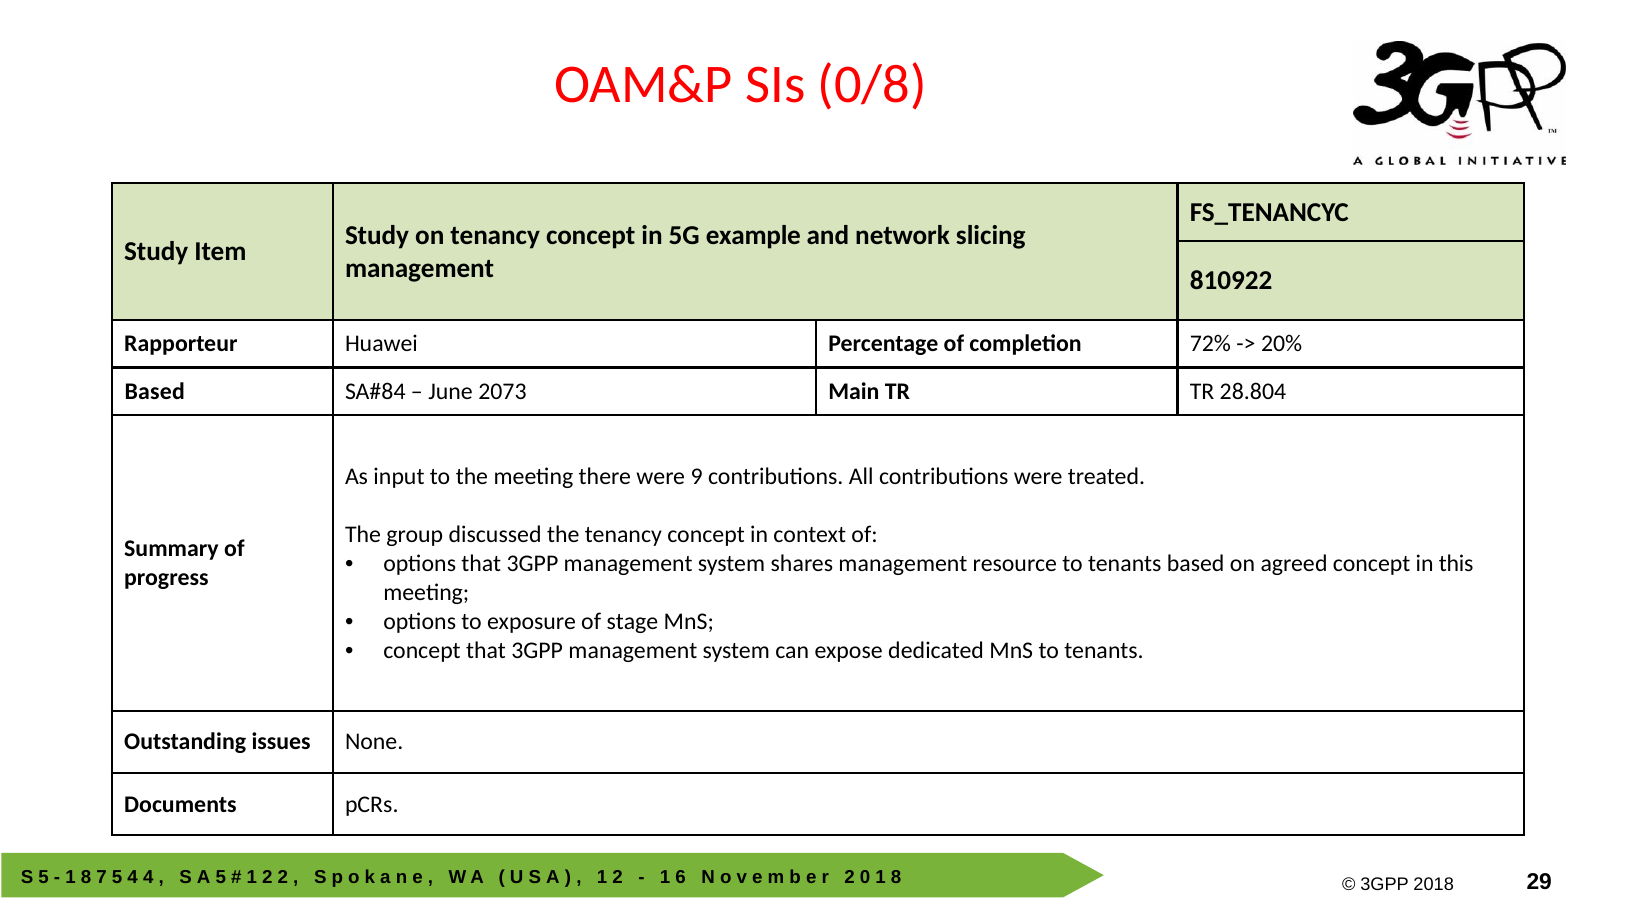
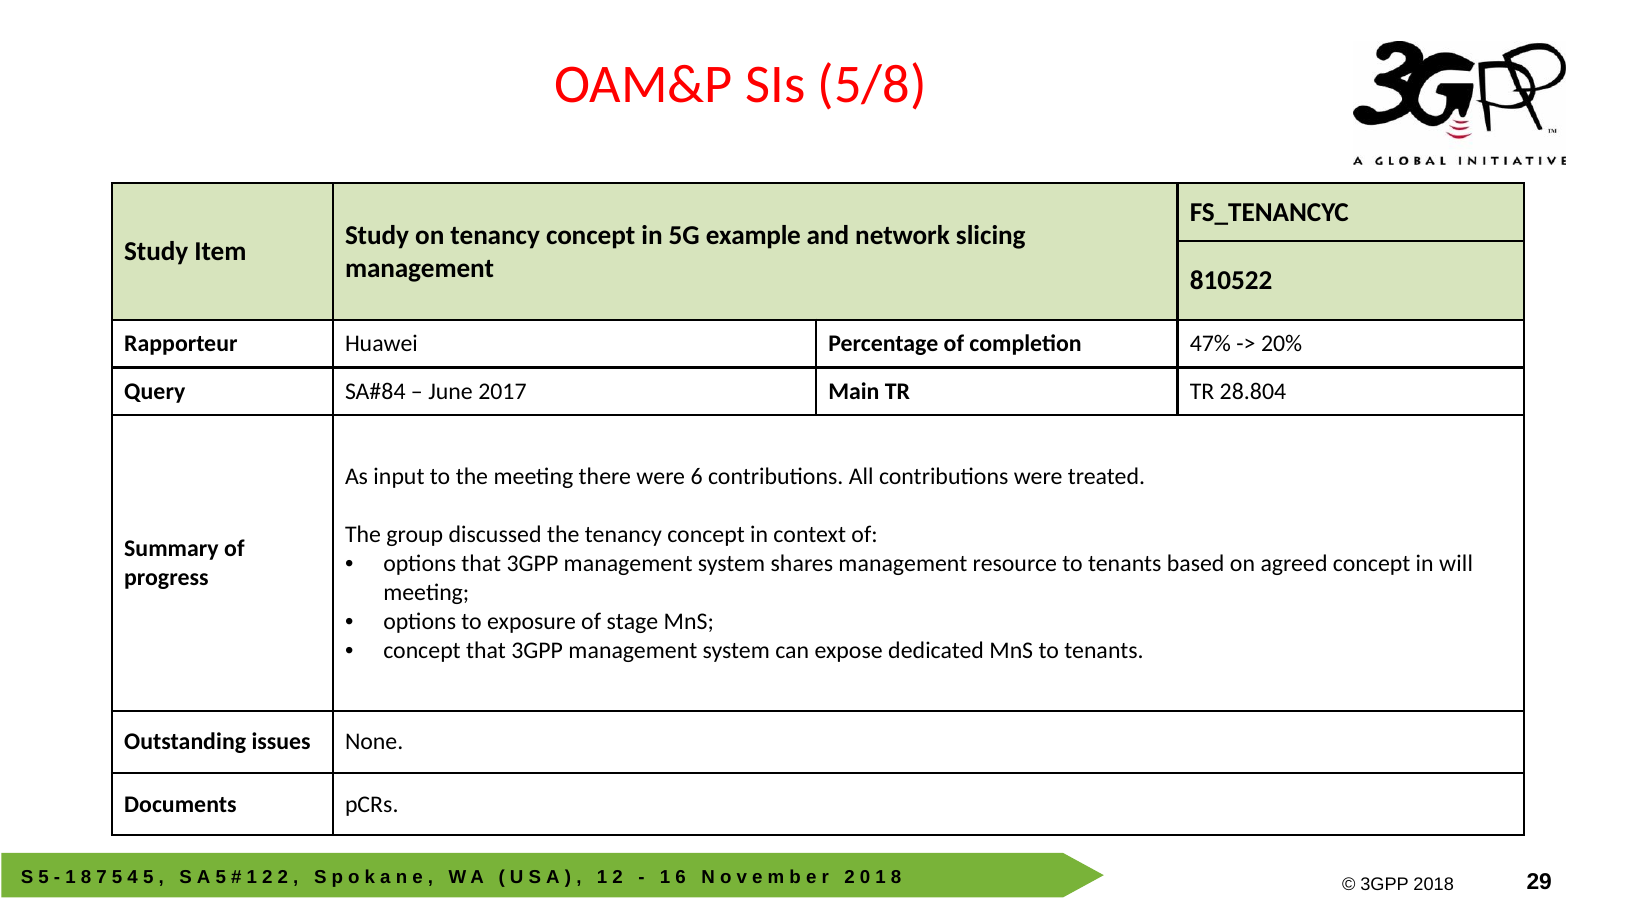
0/8: 0/8 -> 5/8
810922: 810922 -> 810522
72%: 72% -> 47%
Based at (155, 392): Based -> Query
2073: 2073 -> 2017
were 9: 9 -> 6
this: this -> will
4 at (148, 878): 4 -> 5
